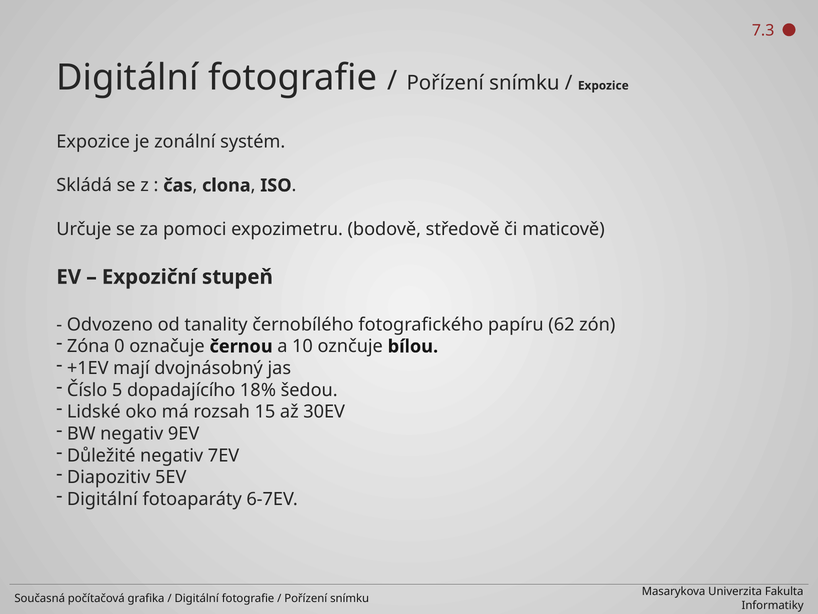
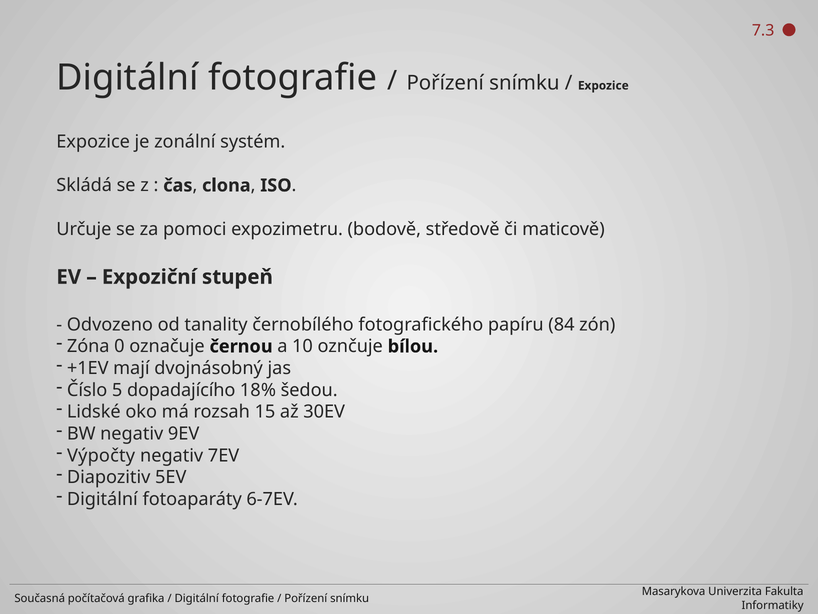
62: 62 -> 84
Důležité: Důležité -> Výpočty
